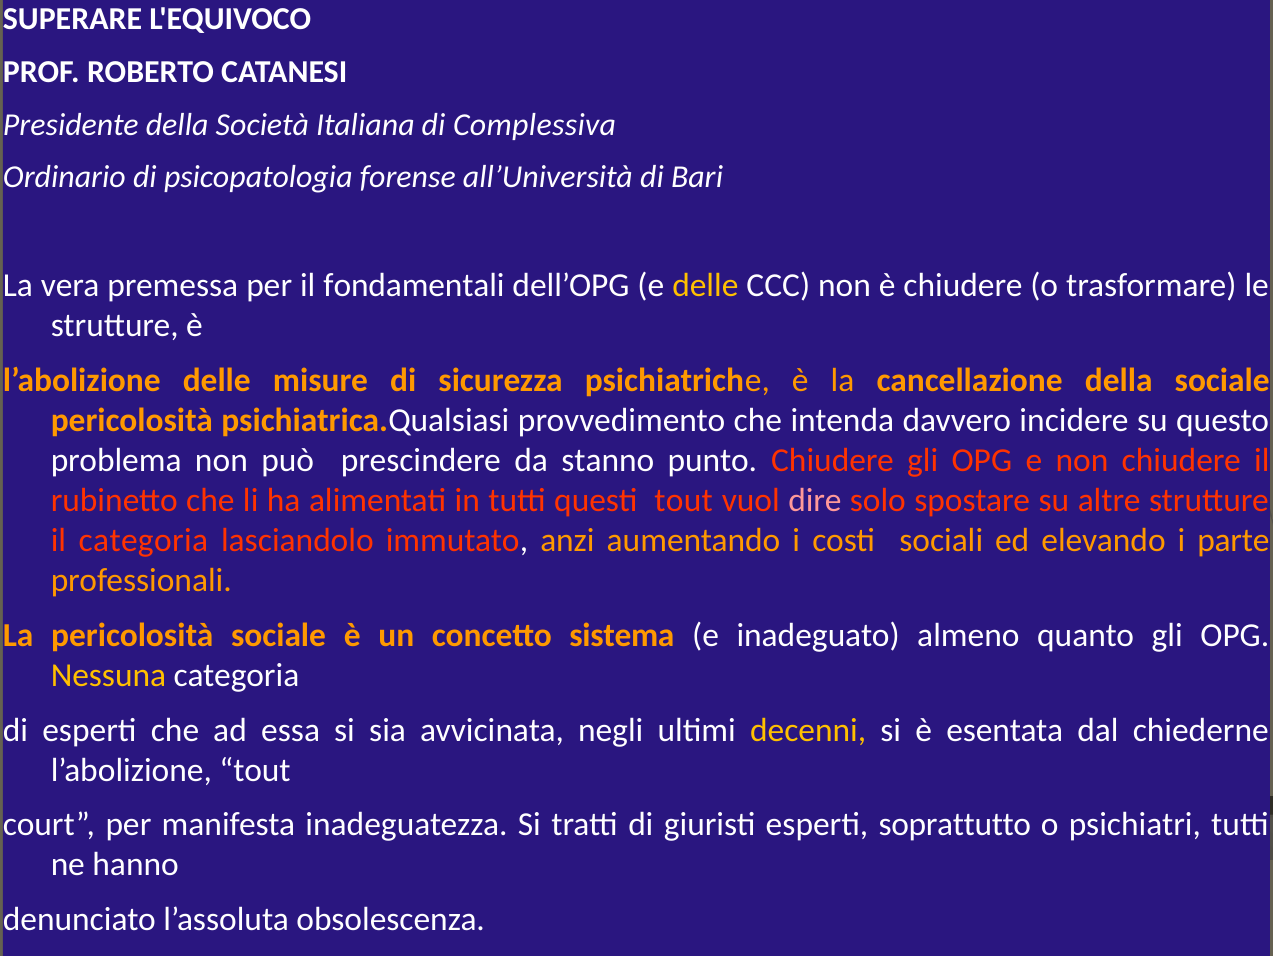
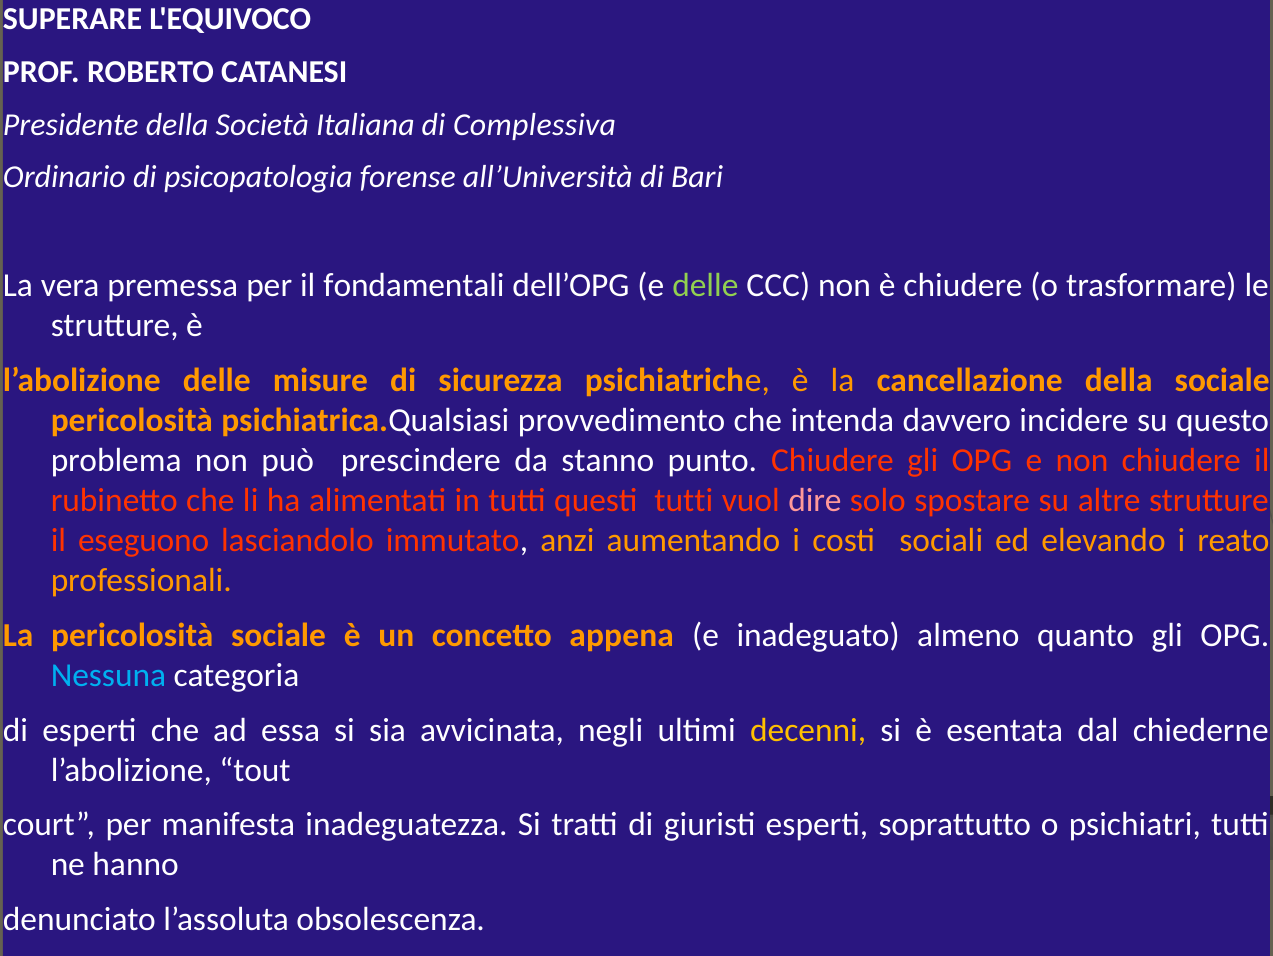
delle at (705, 285) colour: yellow -> light green
questi tout: tout -> tutti
il categoria: categoria -> eseguono
parte: parte -> reato
sistema: sistema -> appena
Nessuna colour: yellow -> light blue
